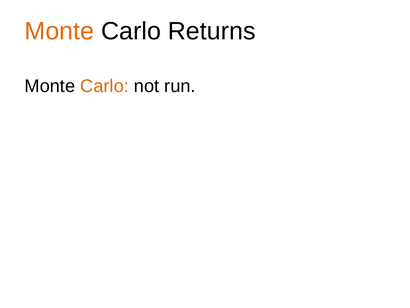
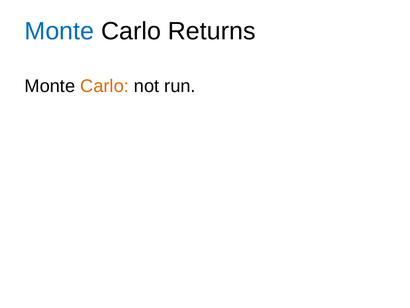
Monte at (59, 31) colour: orange -> blue
